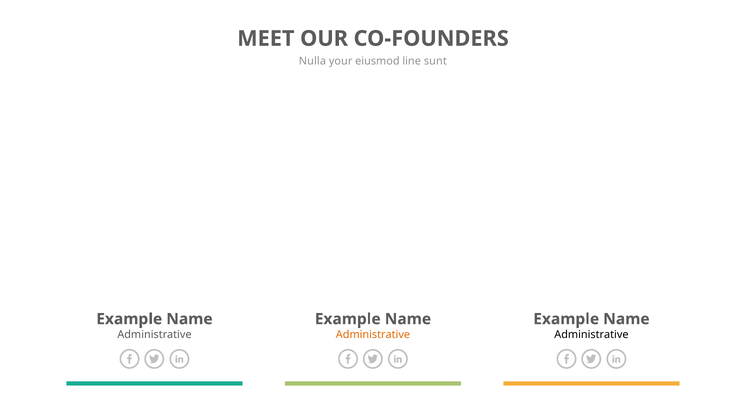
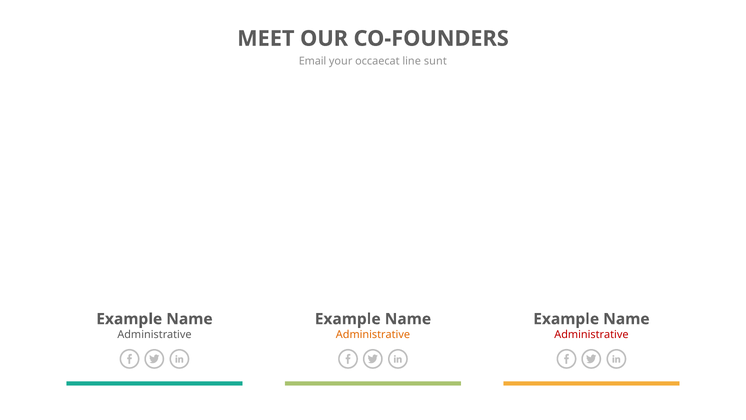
Nulla: Nulla -> Email
eiusmod: eiusmod -> occaecat
Administrative at (591, 334) colour: black -> red
